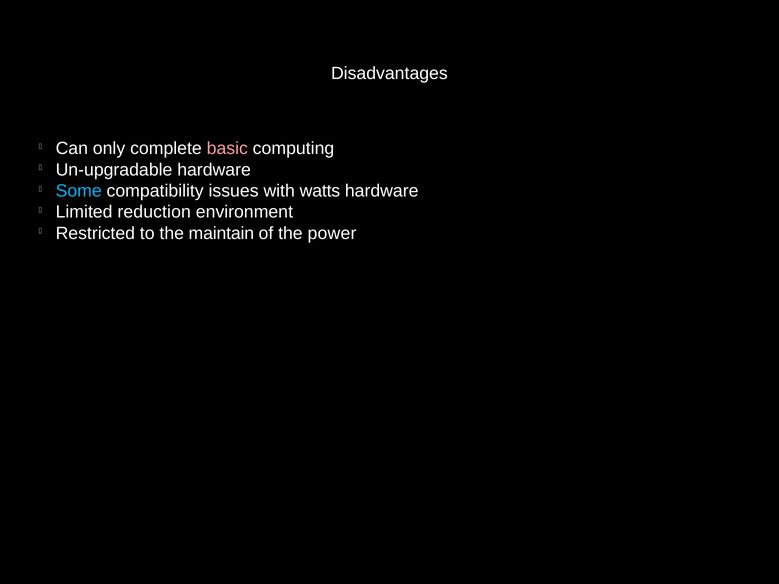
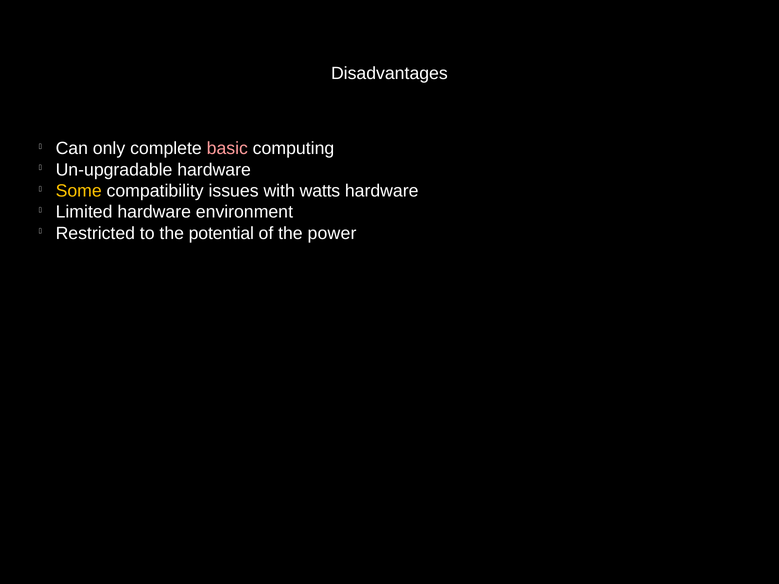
Some colour: light blue -> yellow
Limited reduction: reduction -> hardware
maintain: maintain -> potential
